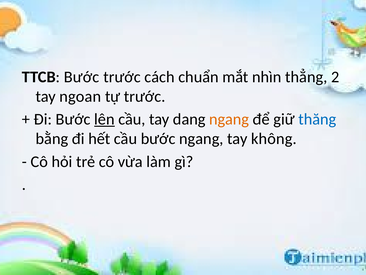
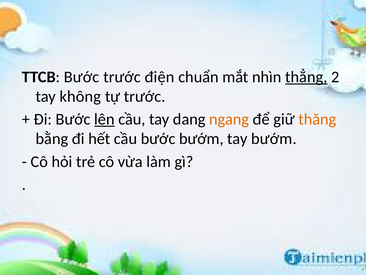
cách: cách -> điện
thẳng underline: none -> present
ngoan: ngoan -> không
thăng colour: blue -> orange
bước ngang: ngang -> bướm
tay không: không -> bướm
